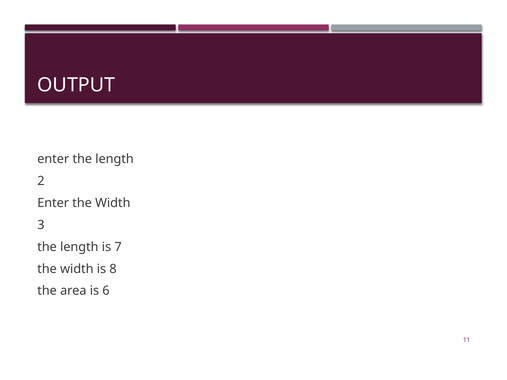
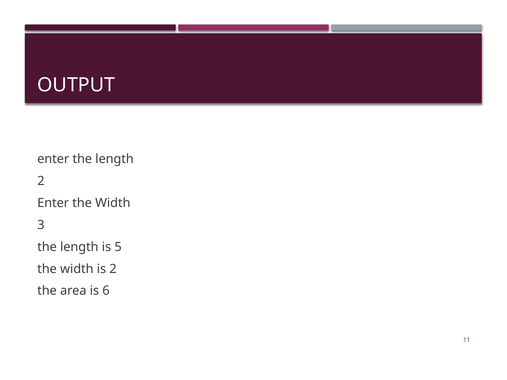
7: 7 -> 5
is 8: 8 -> 2
